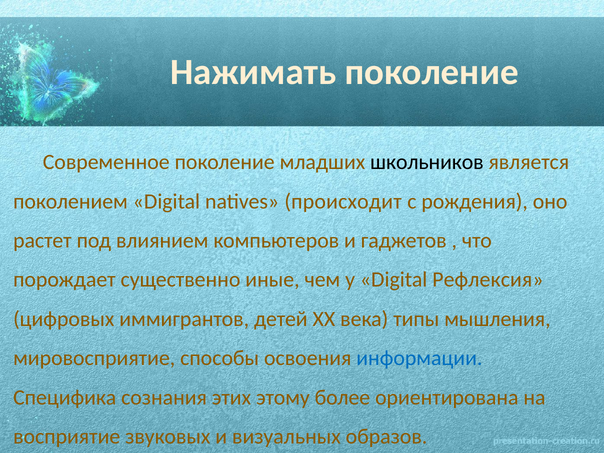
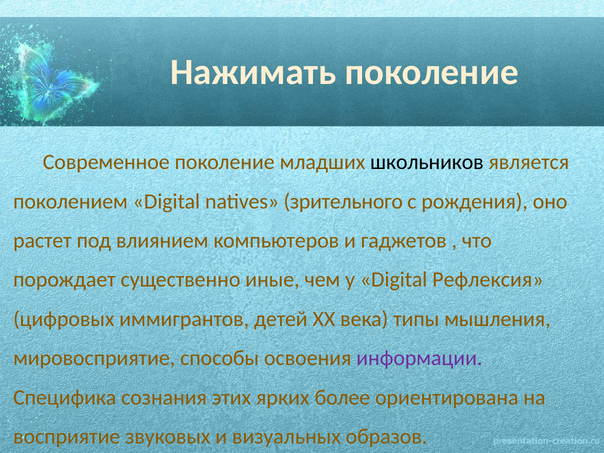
происходит: происходит -> зрительного
информации colour: blue -> purple
этому: этому -> ярких
